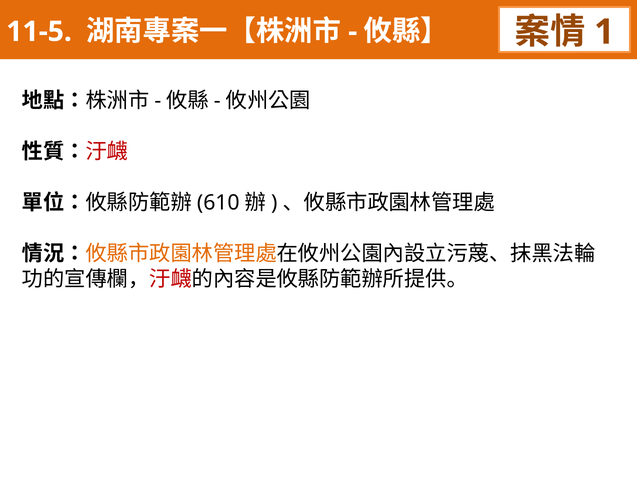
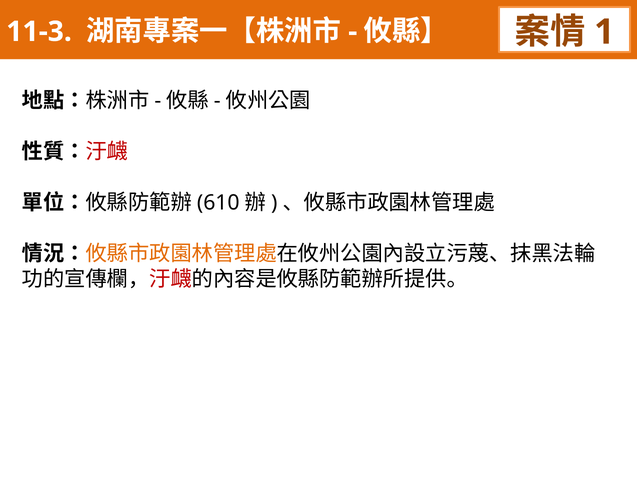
11-5: 11-5 -> 11-3
